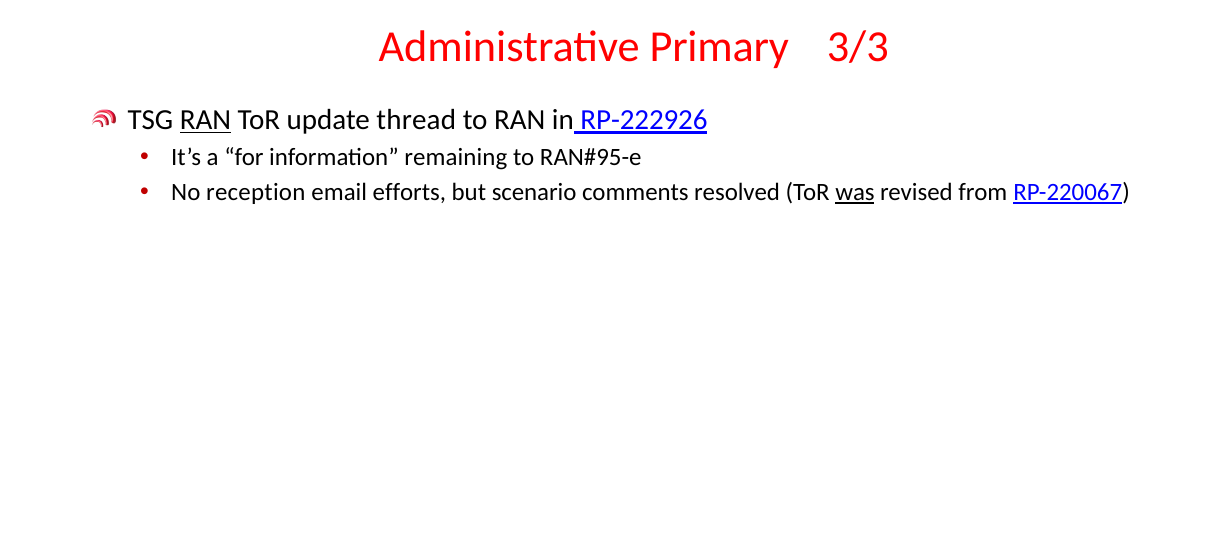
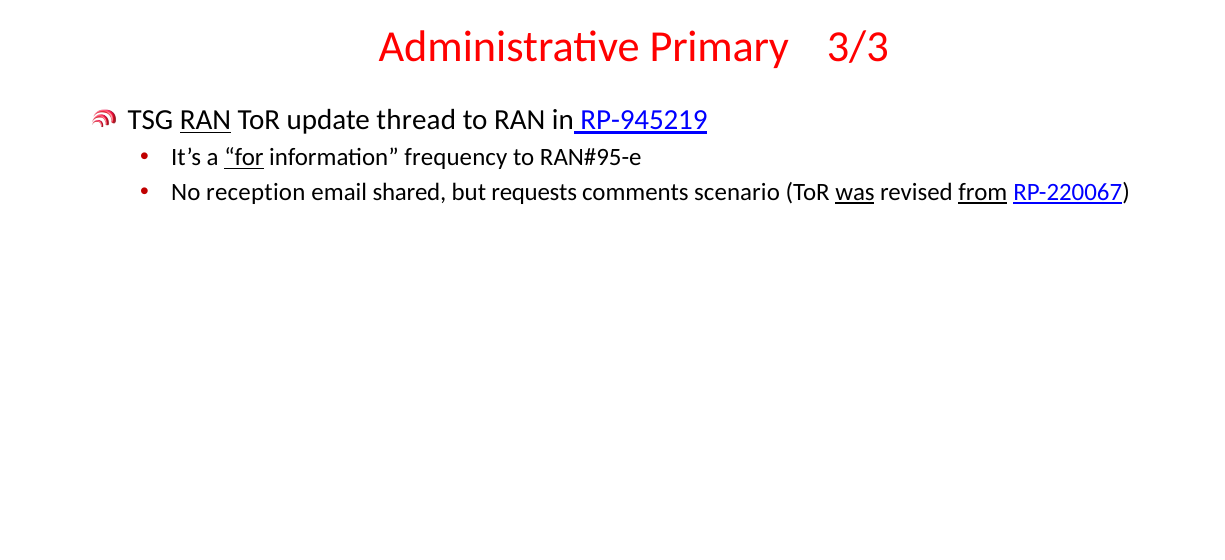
RP-222926: RP-222926 -> RP-945219
for underline: none -> present
remaining: remaining -> frequency
efforts: efforts -> shared
scenario: scenario -> requests
resolved: resolved -> scenario
from underline: none -> present
